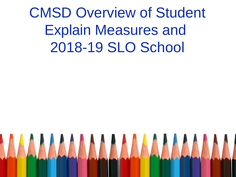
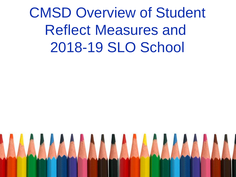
Explain: Explain -> Reflect
